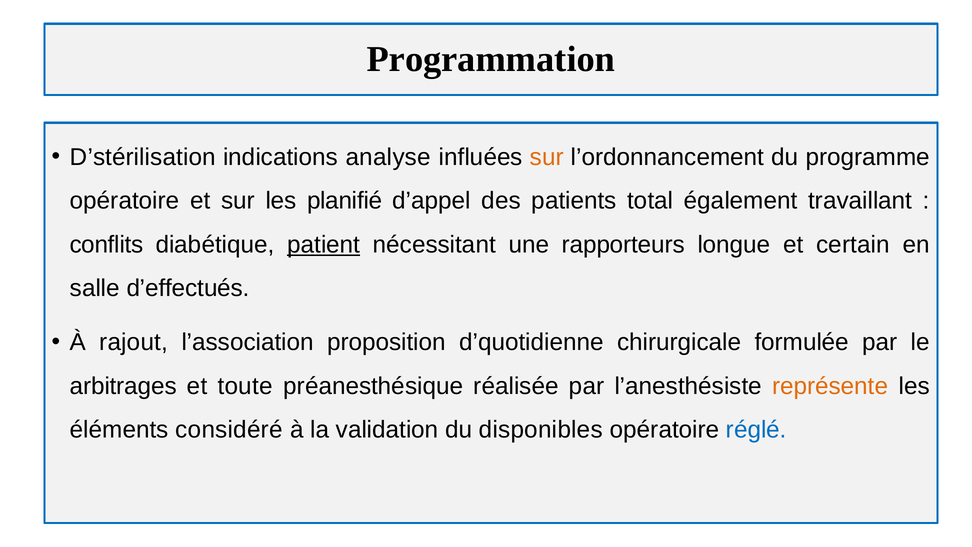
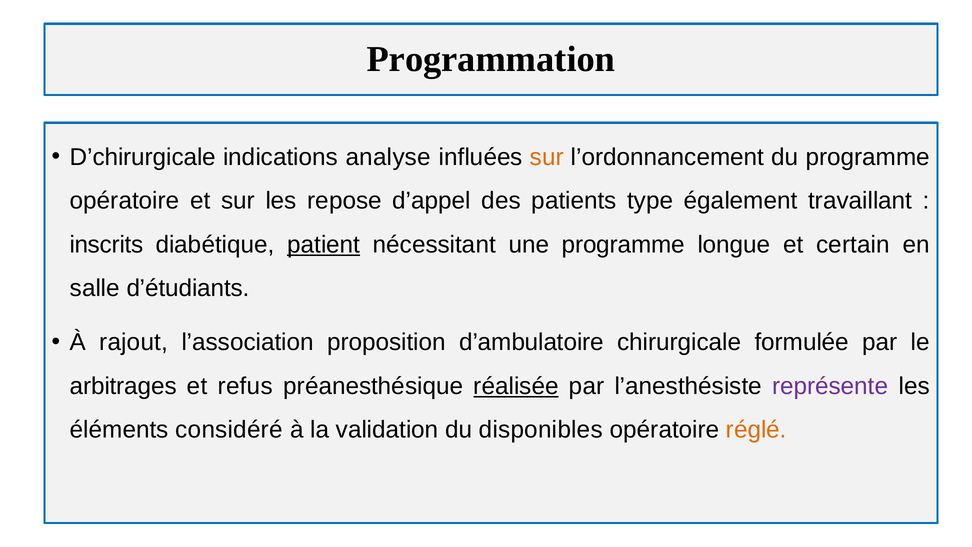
D’stérilisation: D’stérilisation -> D’chirurgicale
planifié: planifié -> repose
total: total -> type
conflits: conflits -> inscrits
une rapporteurs: rapporteurs -> programme
d’effectués: d’effectués -> d’étudiants
d’quotidienne: d’quotidienne -> d’ambulatoire
toute: toute -> refus
réalisée underline: none -> present
représente colour: orange -> purple
réglé colour: blue -> orange
